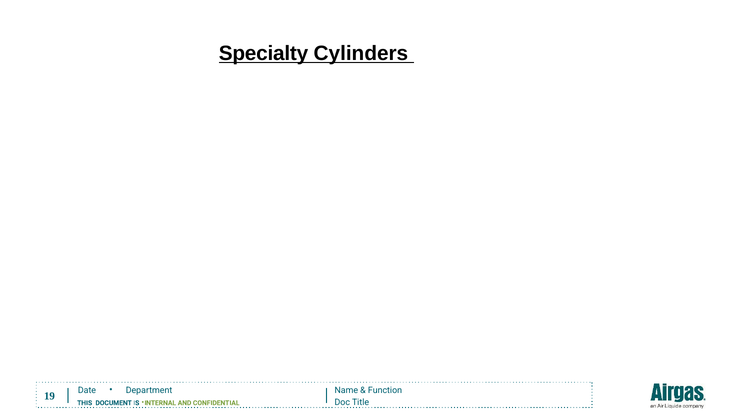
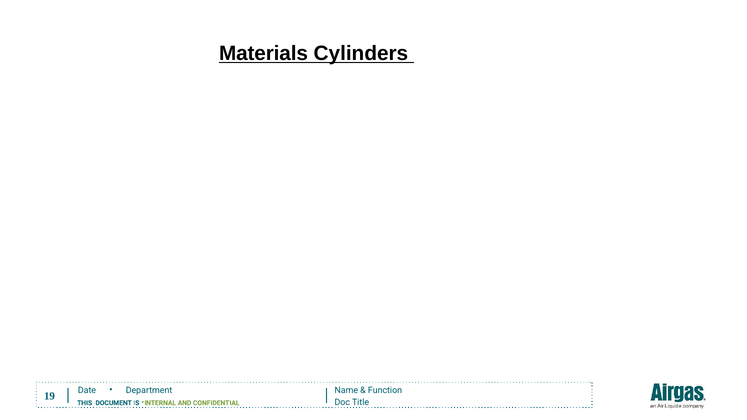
Specialty: Specialty -> Materials
